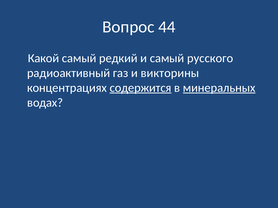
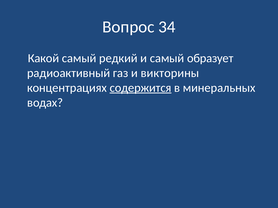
44: 44 -> 34
русского: русского -> образует
минеральных underline: present -> none
